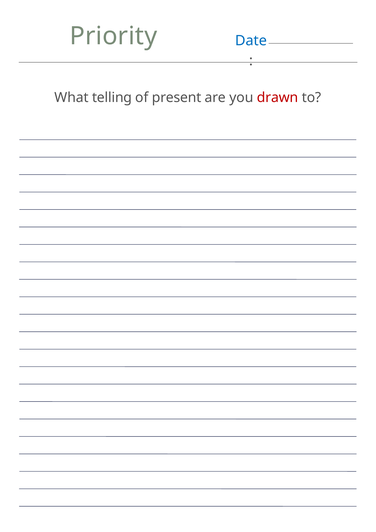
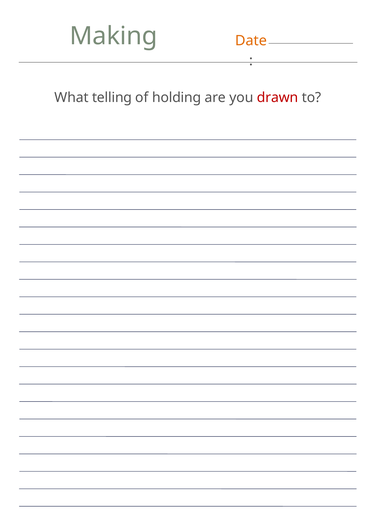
Priority: Priority -> Making
Date colour: blue -> orange
present: present -> holding
